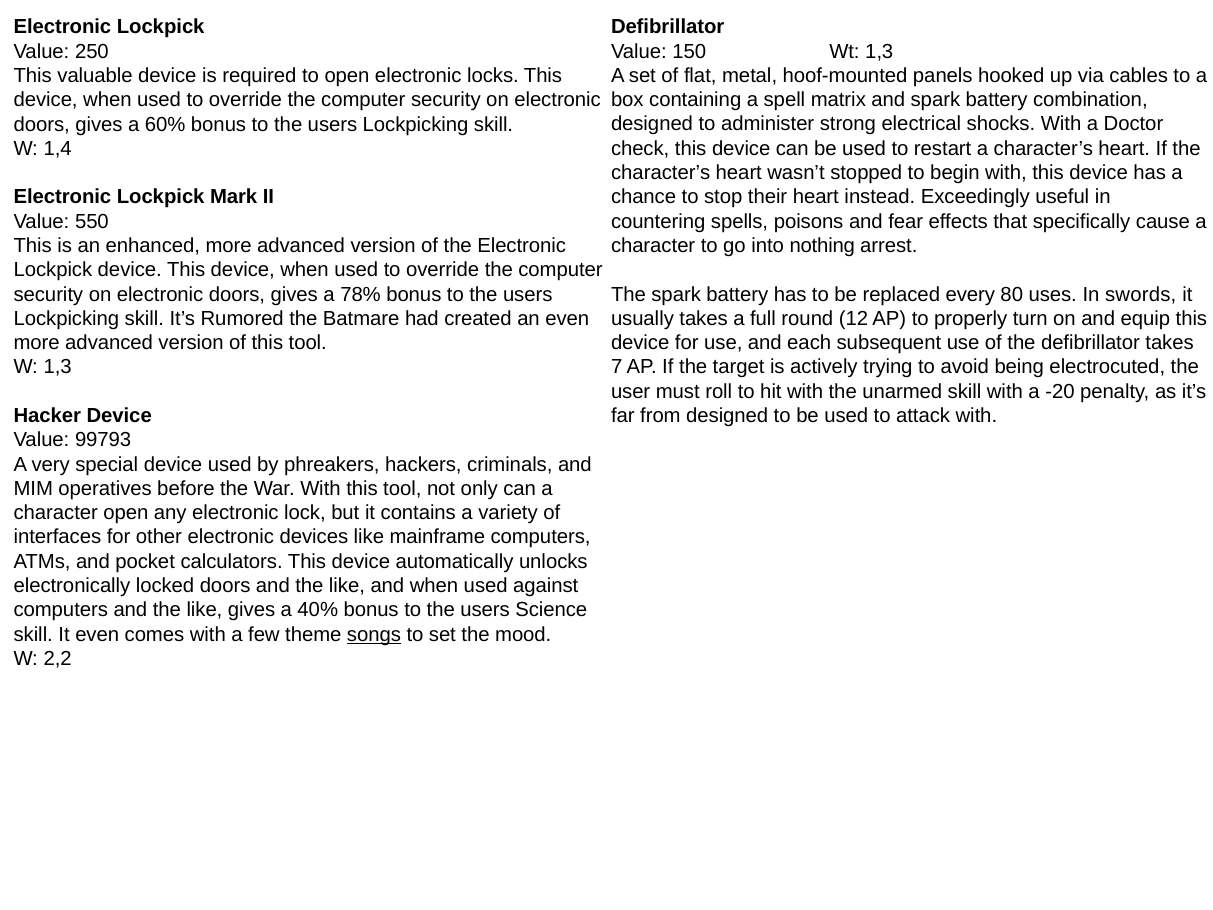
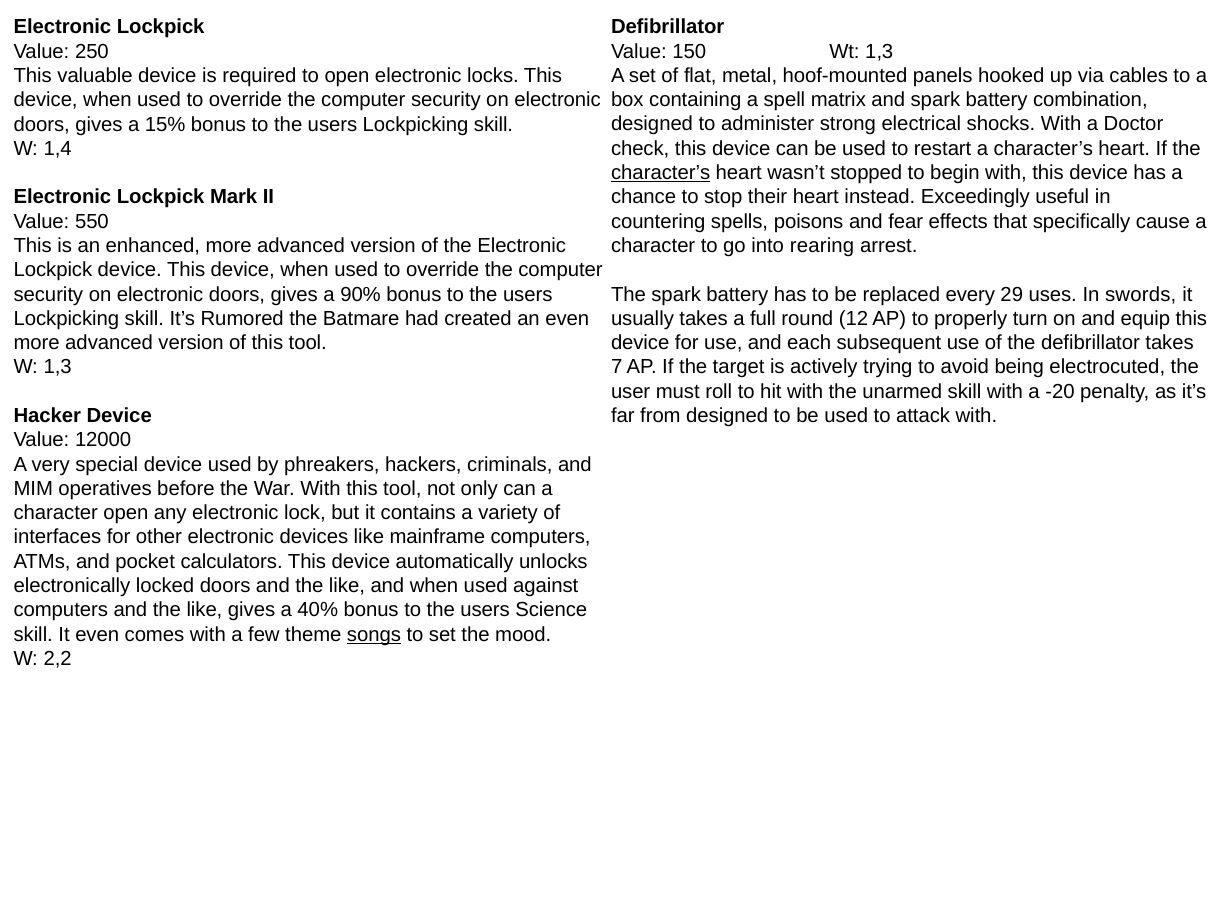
60%: 60% -> 15%
character’s at (661, 173) underline: none -> present
nothing: nothing -> rearing
78%: 78% -> 90%
80: 80 -> 29
99793: 99793 -> 12000
